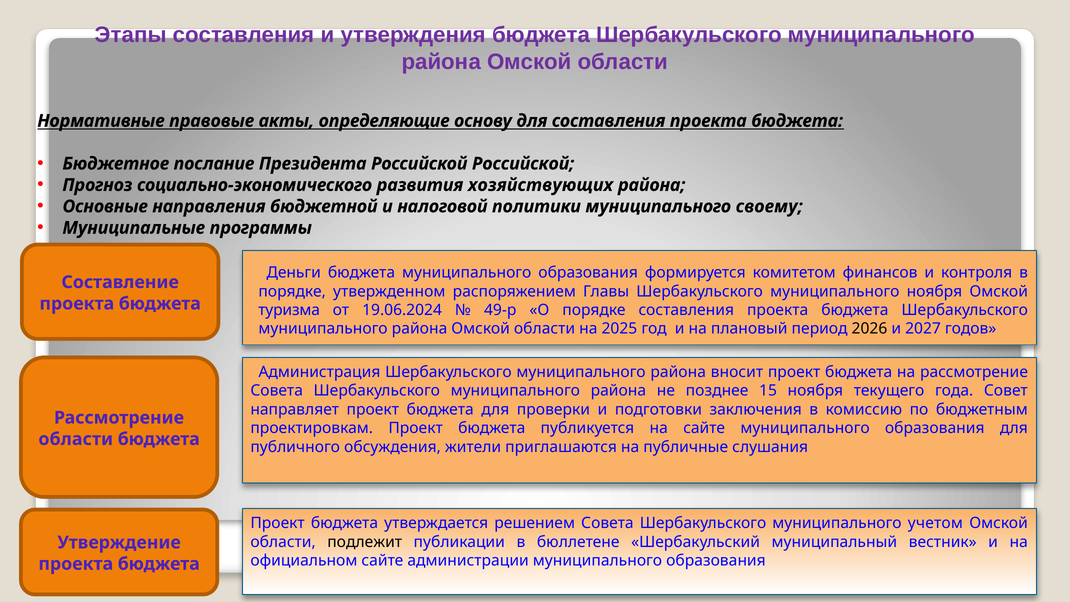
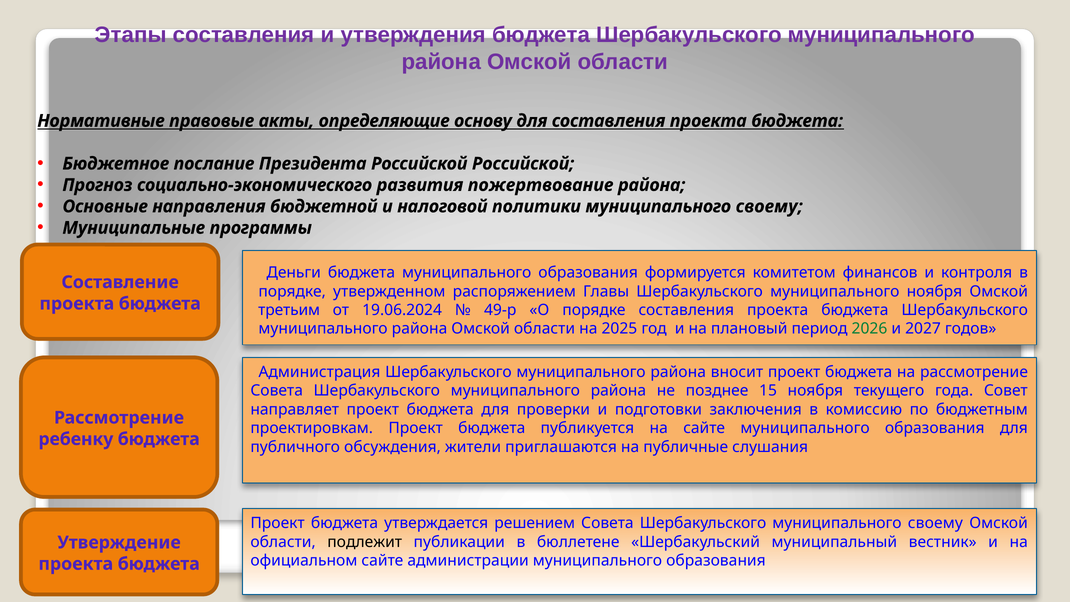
хозяйствующих: хозяйствующих -> пожертвование
туризма: туризма -> третьим
2026 colour: black -> green
области at (76, 439): области -> ребенку
Шербакульского муниципального учетом: учетом -> своему
